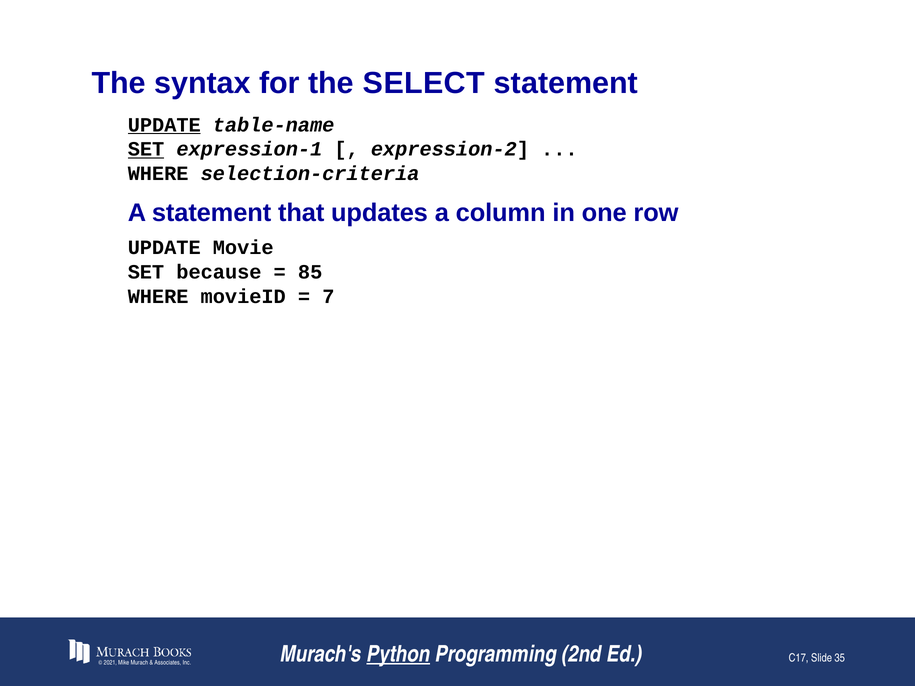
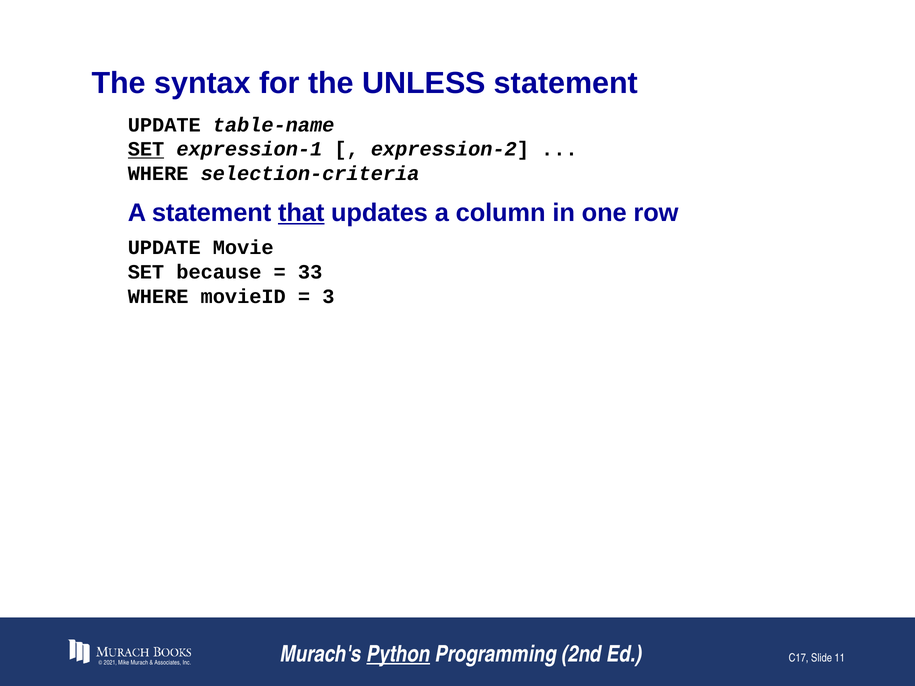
SELECT: SELECT -> UNLESS
UPDATE at (164, 125) underline: present -> none
that underline: none -> present
85: 85 -> 33
7: 7 -> 3
35: 35 -> 11
